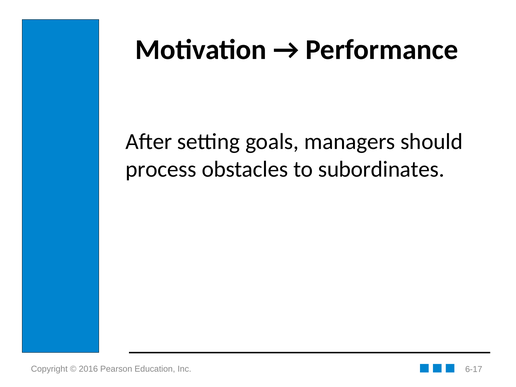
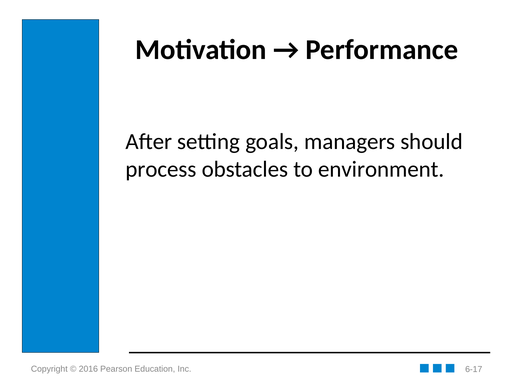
subordinates: subordinates -> environment
